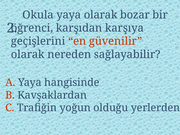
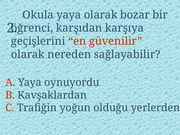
hangisinde: hangisinde -> oynuyordu
